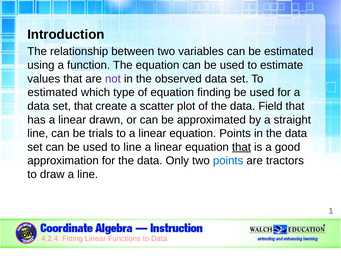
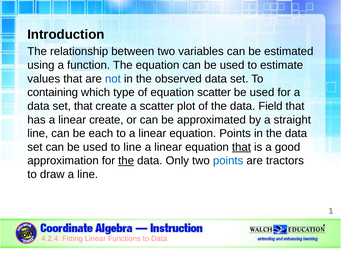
not colour: purple -> blue
estimated at (53, 92): estimated -> containing
equation finding: finding -> scatter
linear drawn: drawn -> create
trials: trials -> each
the at (126, 161) underline: none -> present
